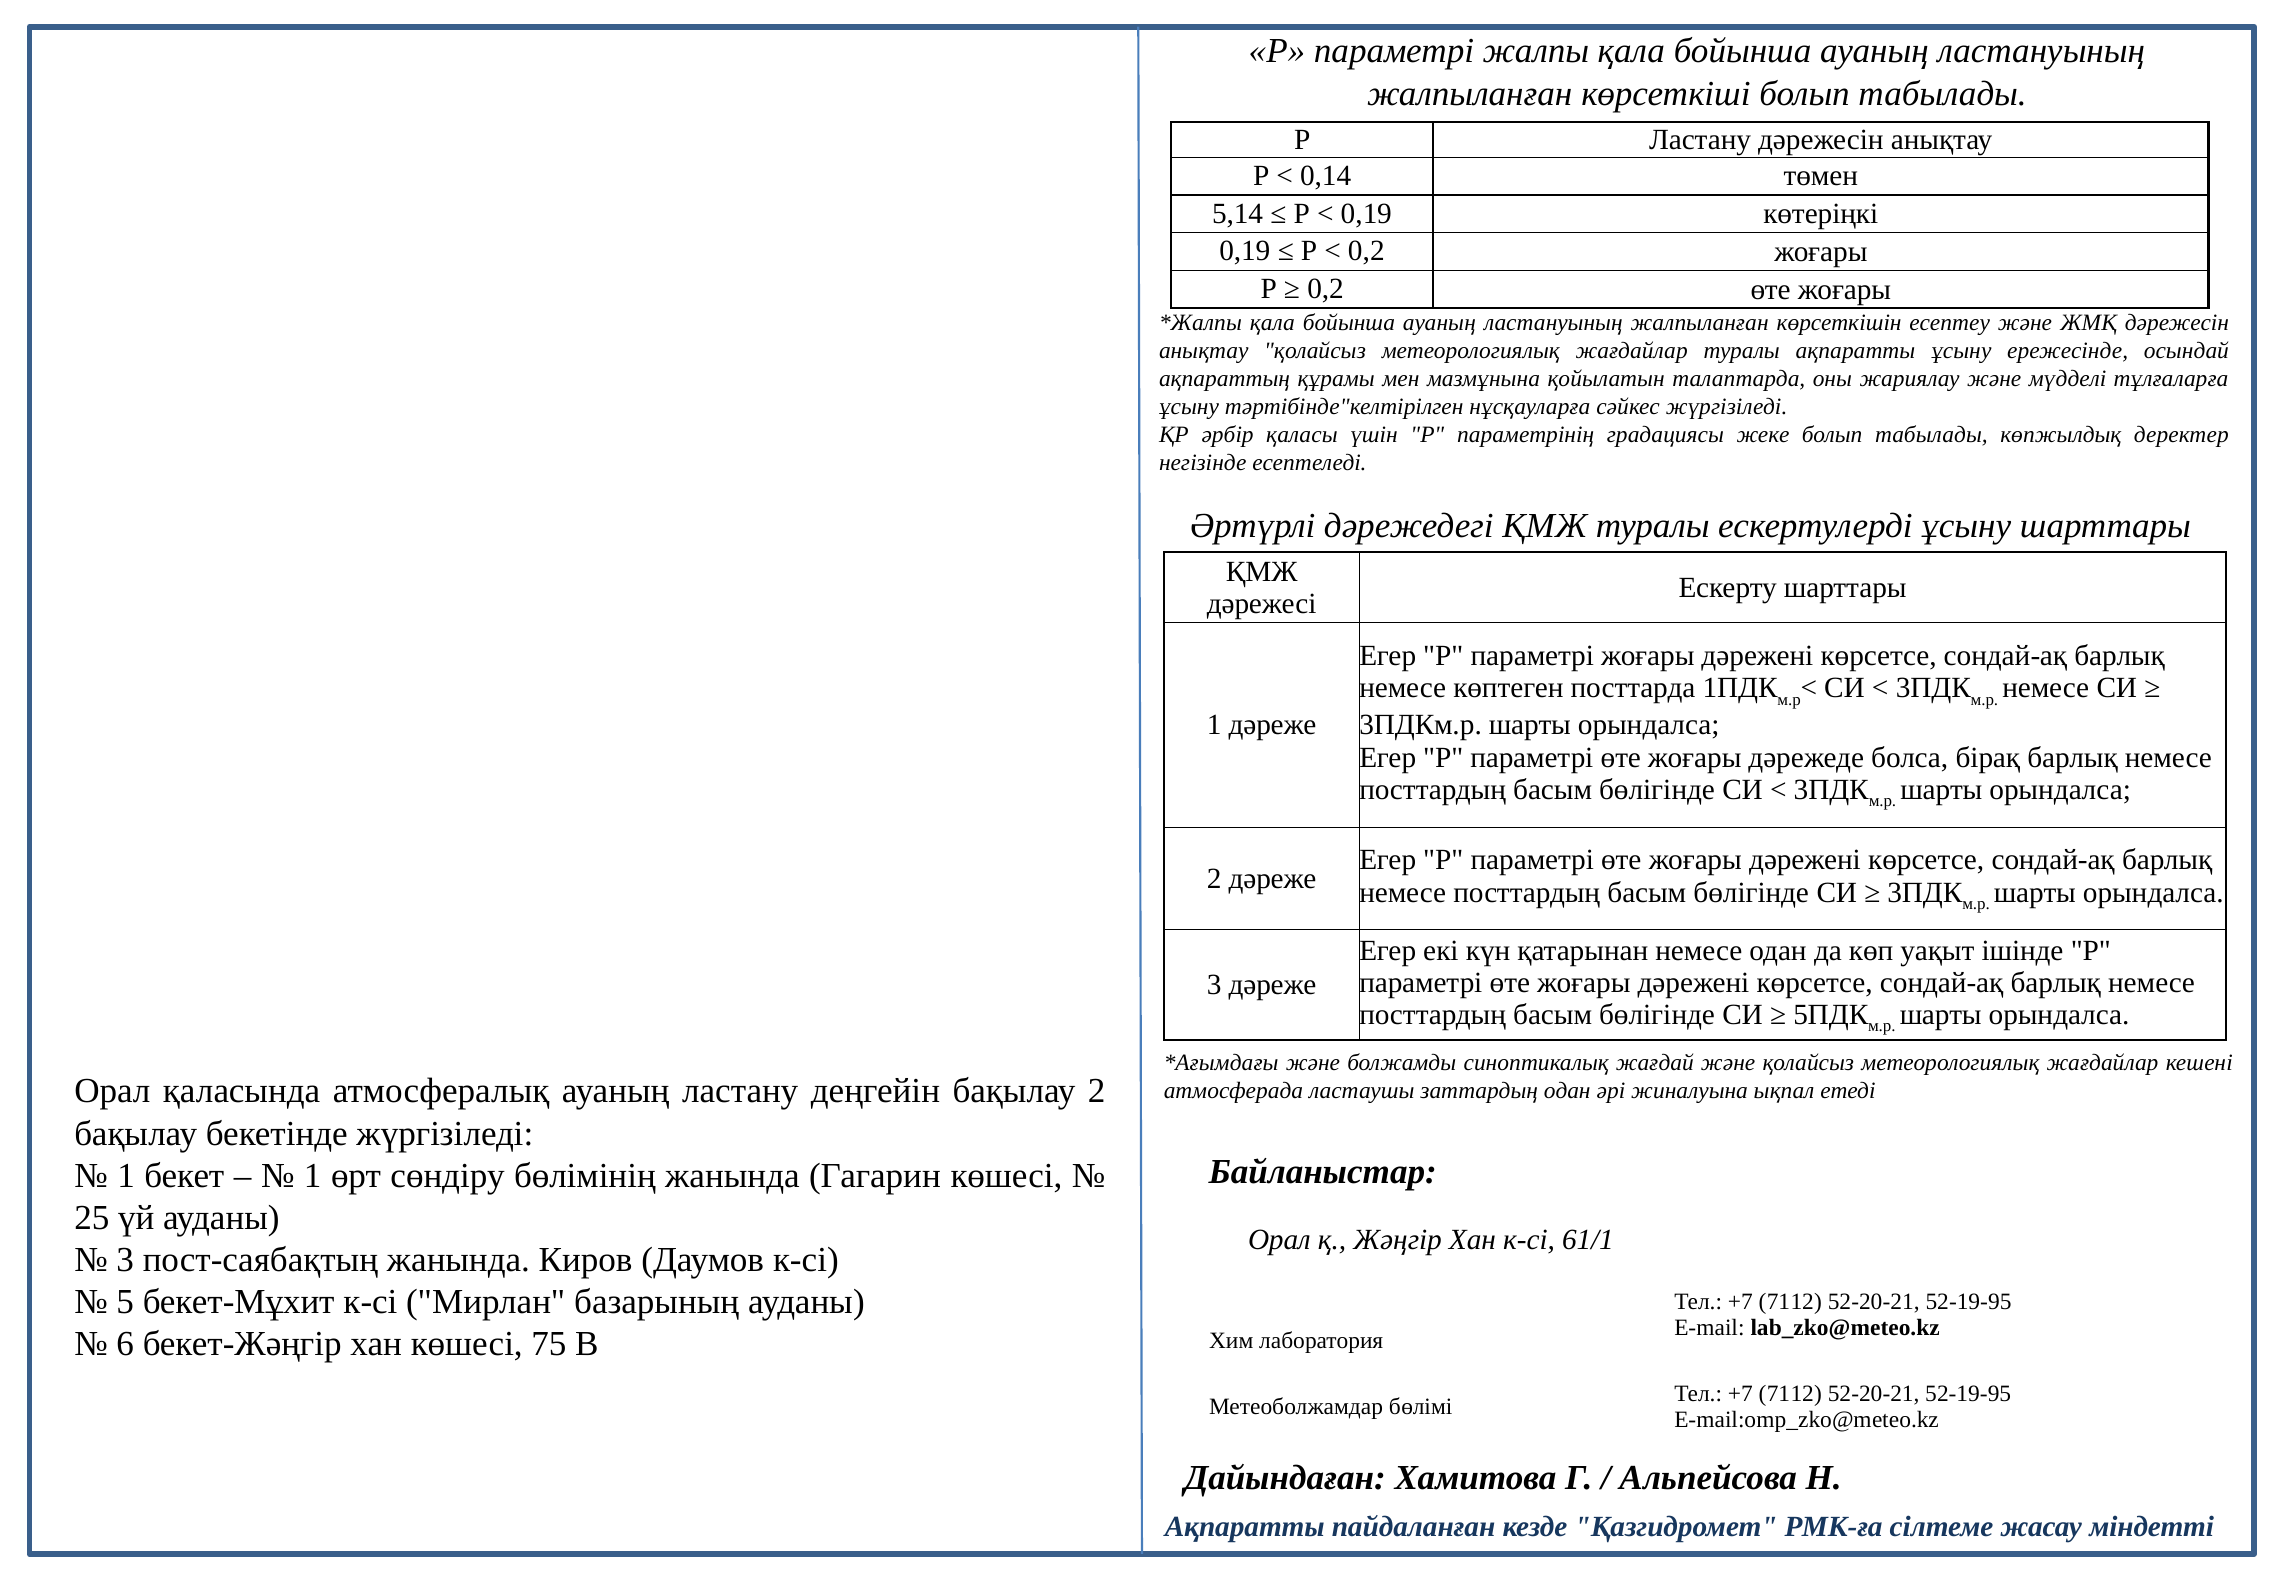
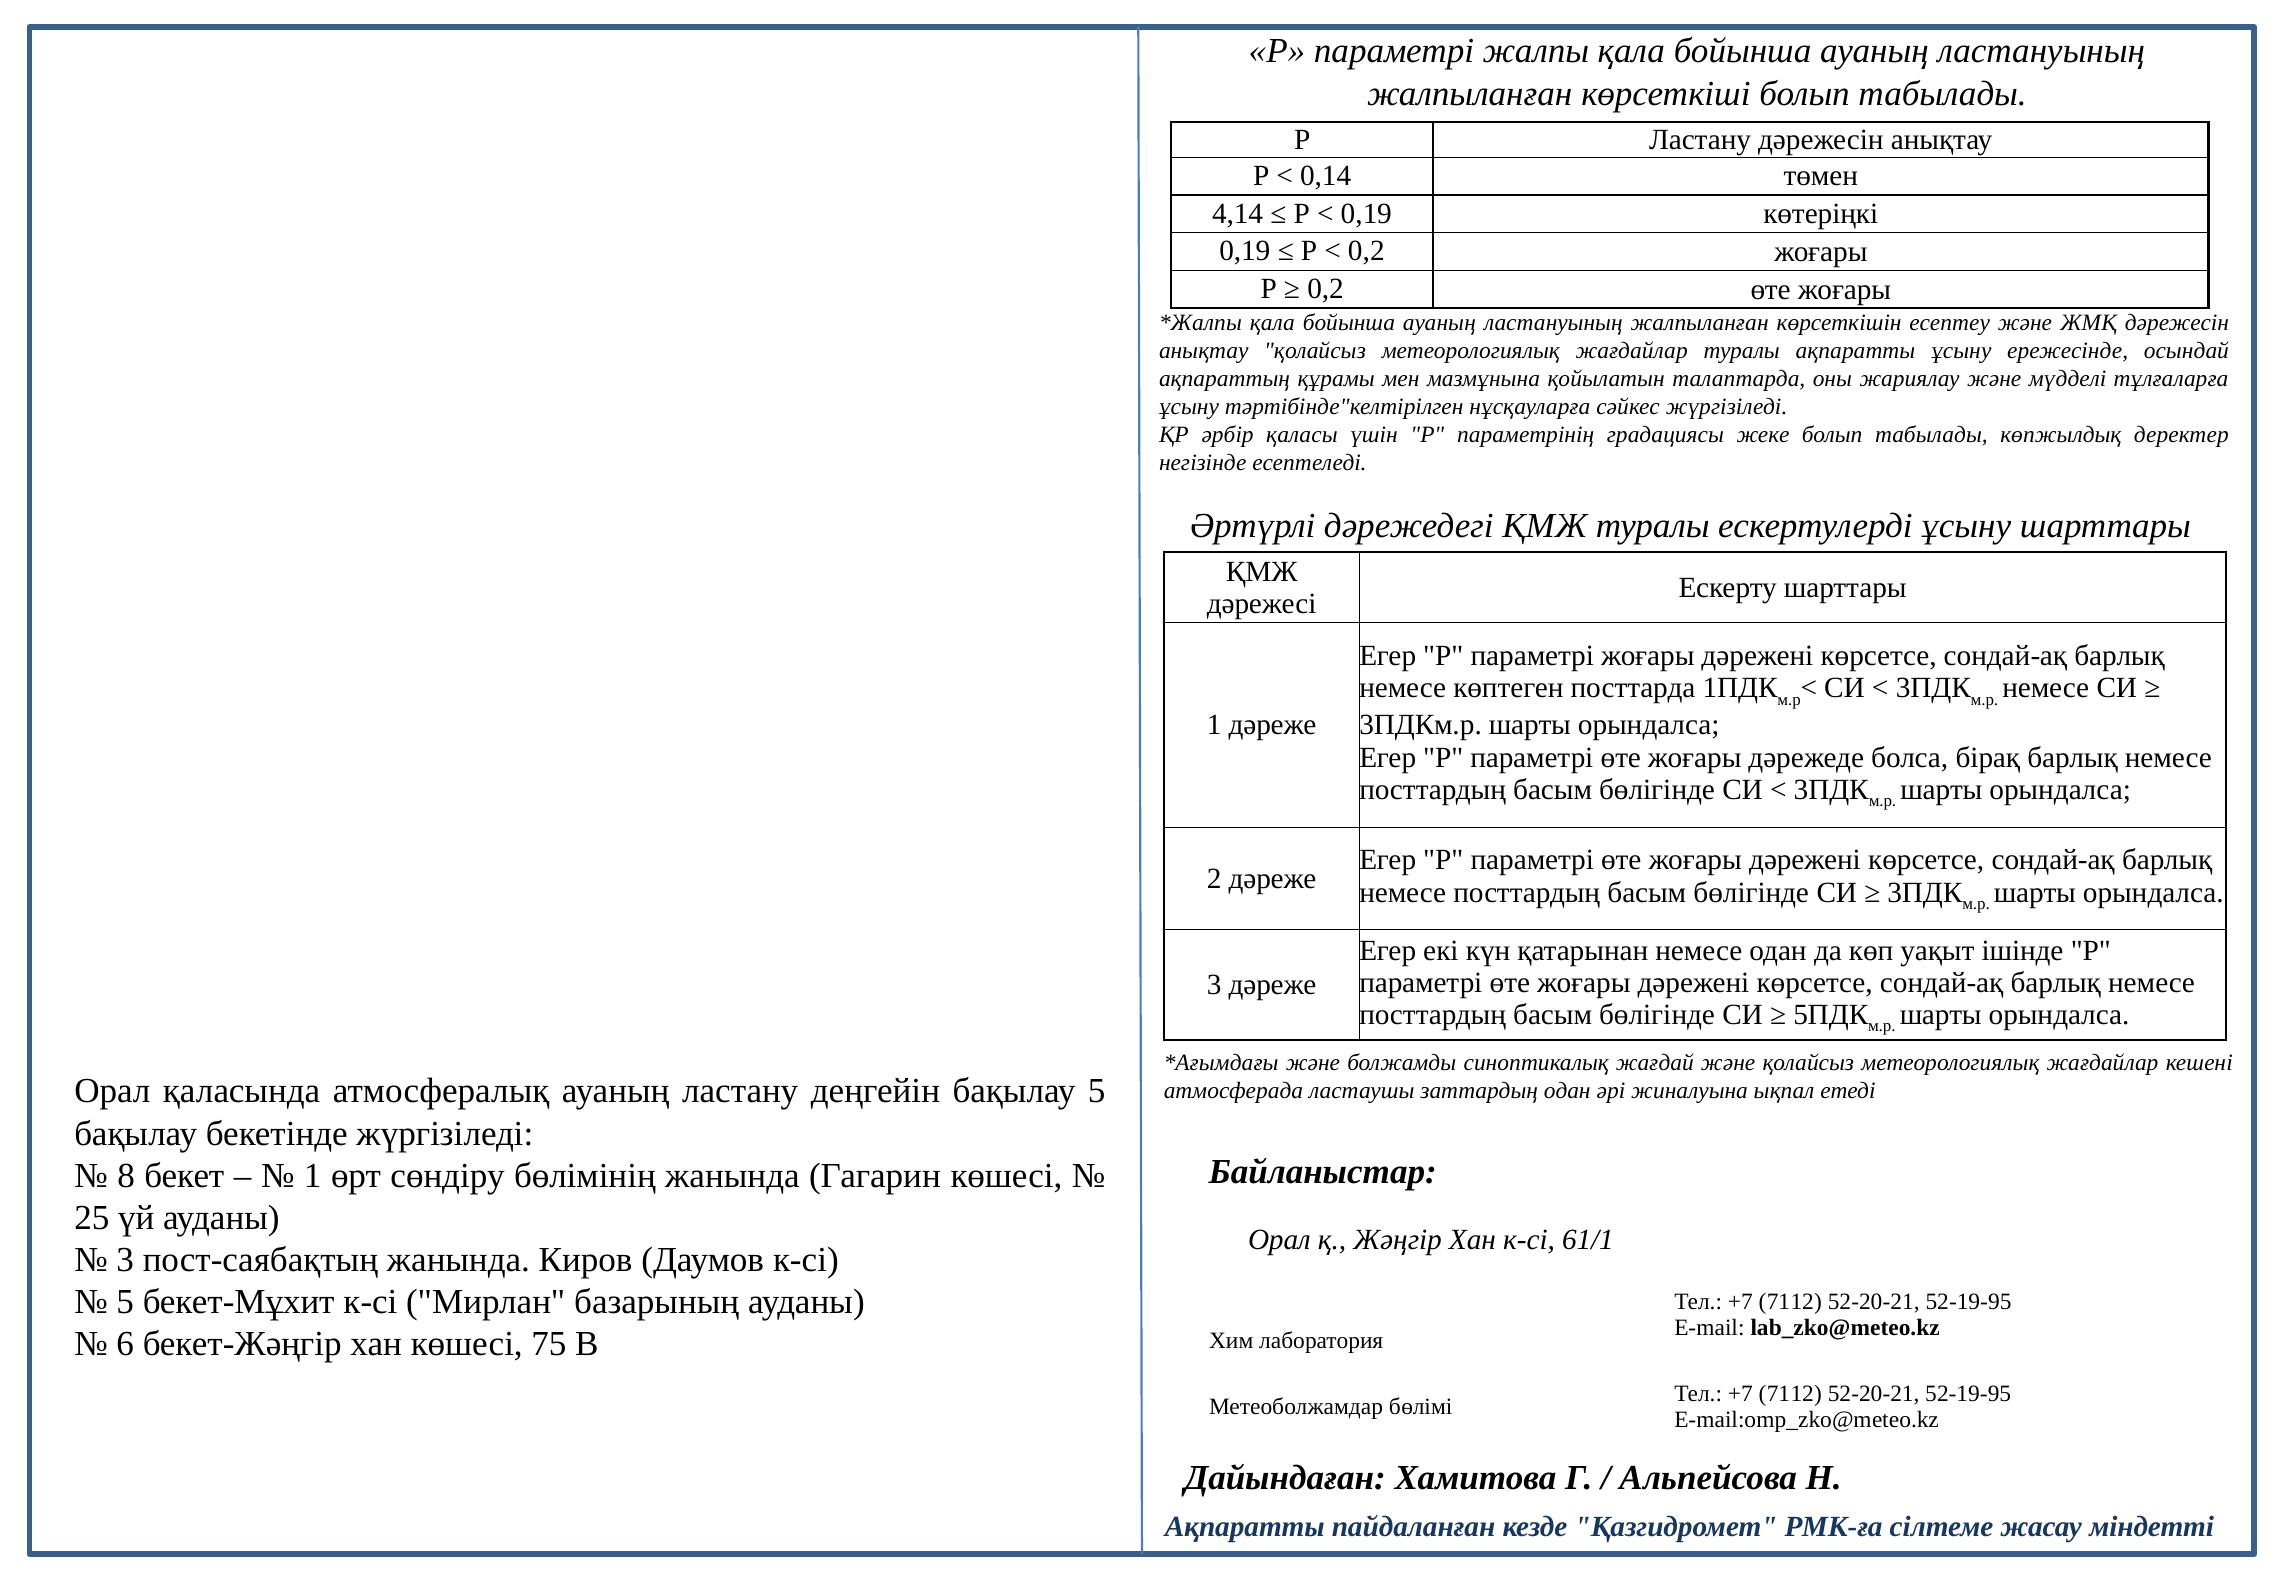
5,14: 5,14 -> 4,14
бақылау 2: 2 -> 5
1 at (126, 1176): 1 -> 8
